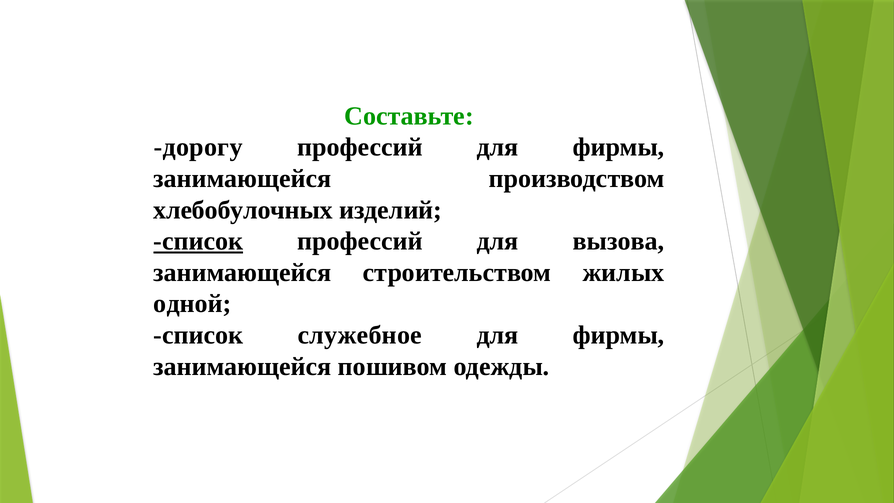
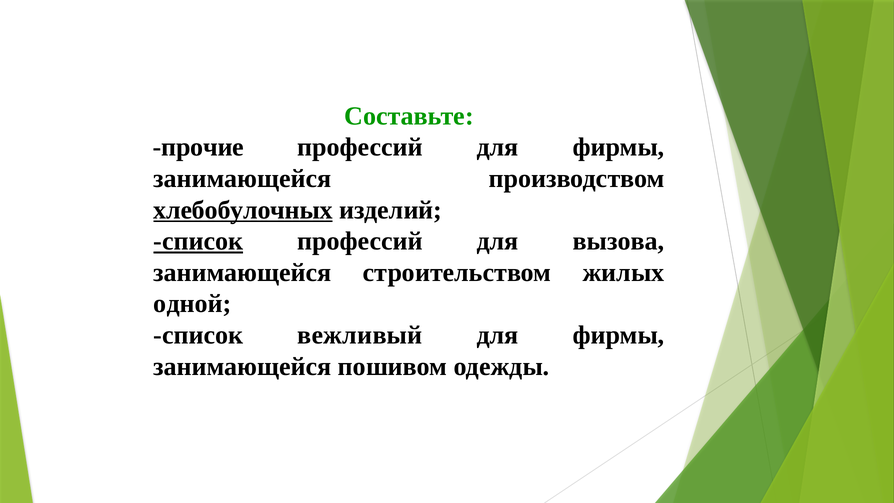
дорогу: дорогу -> прочие
хлебобулочных underline: none -> present
служебное: служебное -> вежливый
